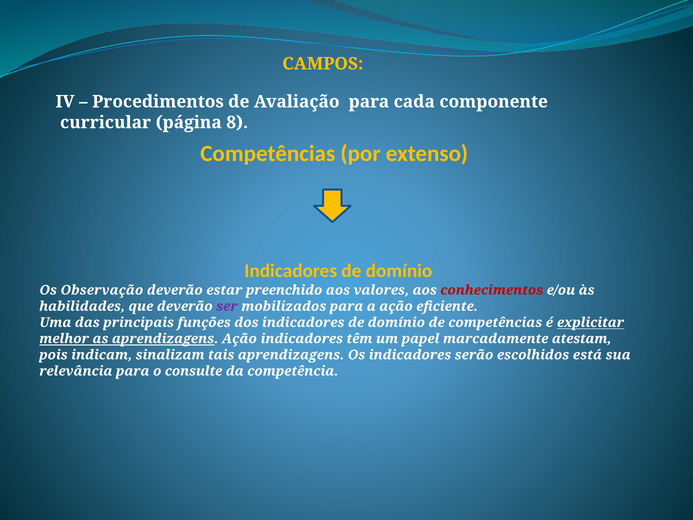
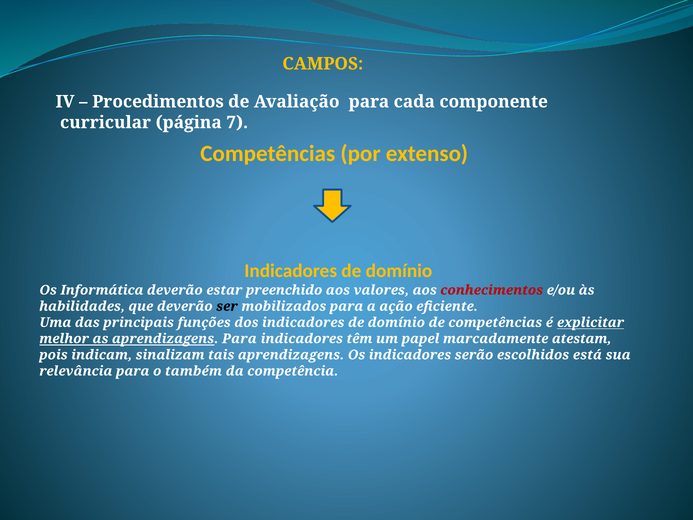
8: 8 -> 7
Observação: Observação -> Informática
ser colour: purple -> black
aprendizagens Ação: Ação -> Para
consulte: consulte -> também
